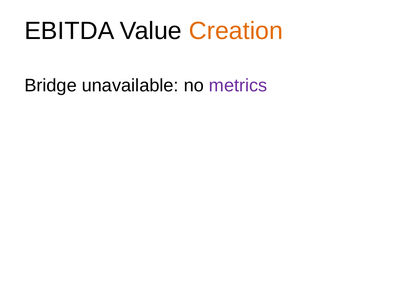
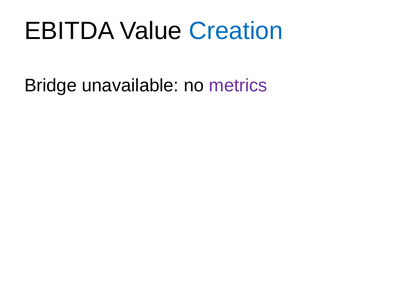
Creation colour: orange -> blue
